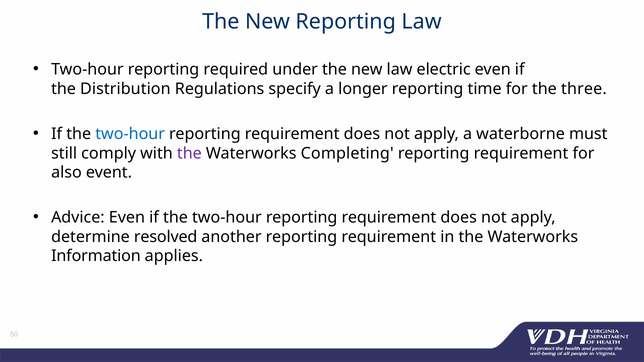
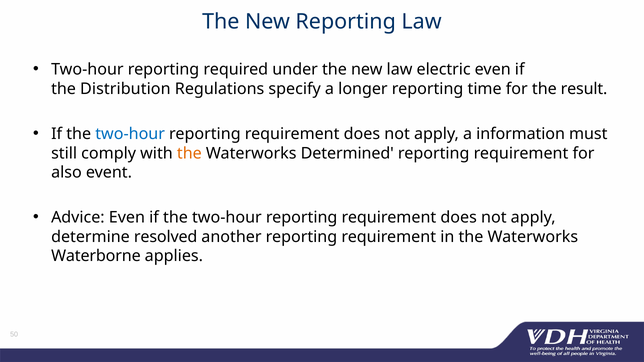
three: three -> result
waterborne: waterborne -> information
the at (189, 153) colour: purple -> orange
Completing: Completing -> Determined
Information: Information -> Waterborne
